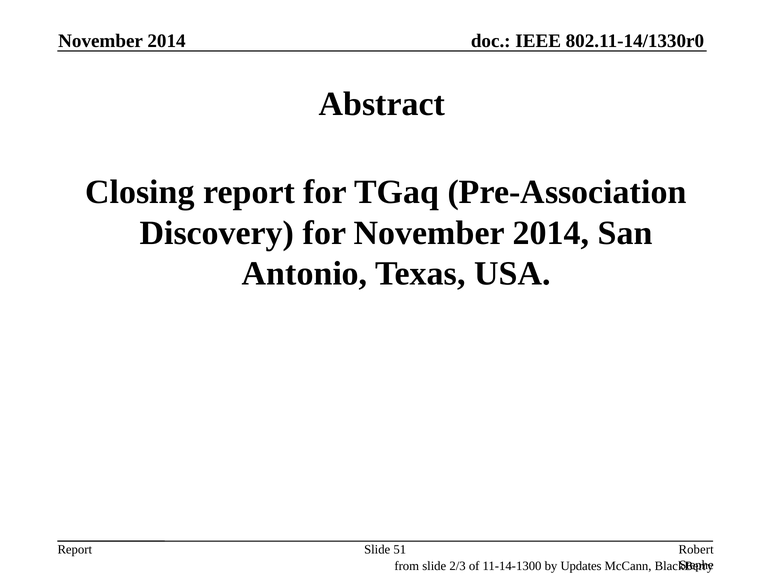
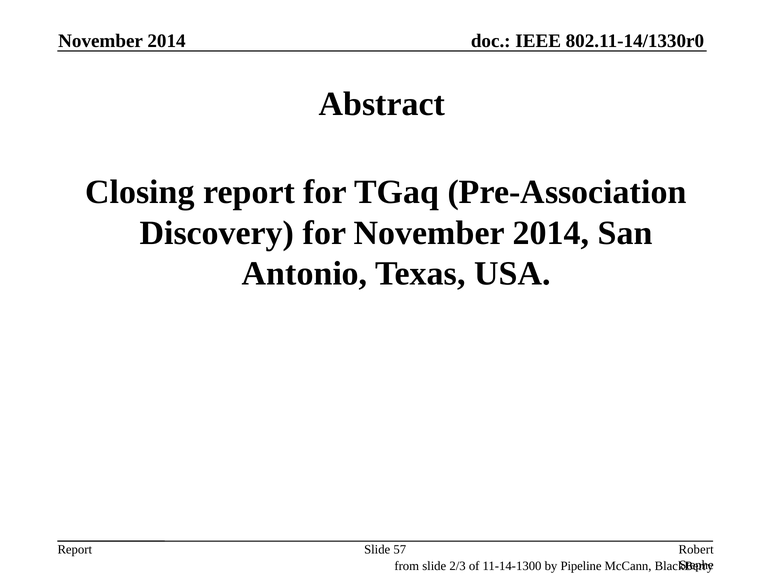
51: 51 -> 57
Updates: Updates -> Pipeline
